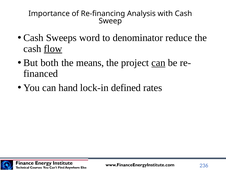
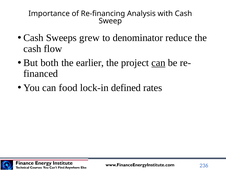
word: word -> grew
flow underline: present -> none
means: means -> earlier
hand: hand -> food
